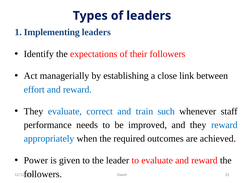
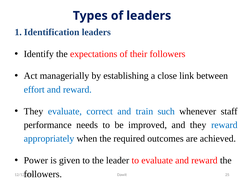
Implementing: Implementing -> Identification
